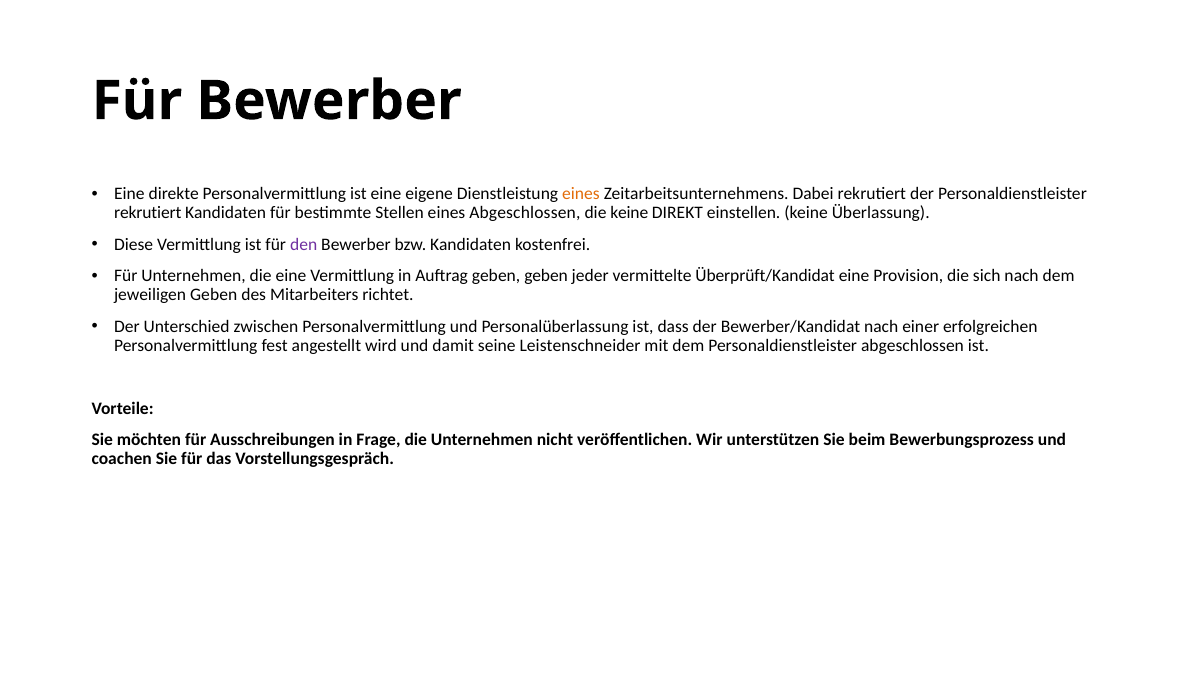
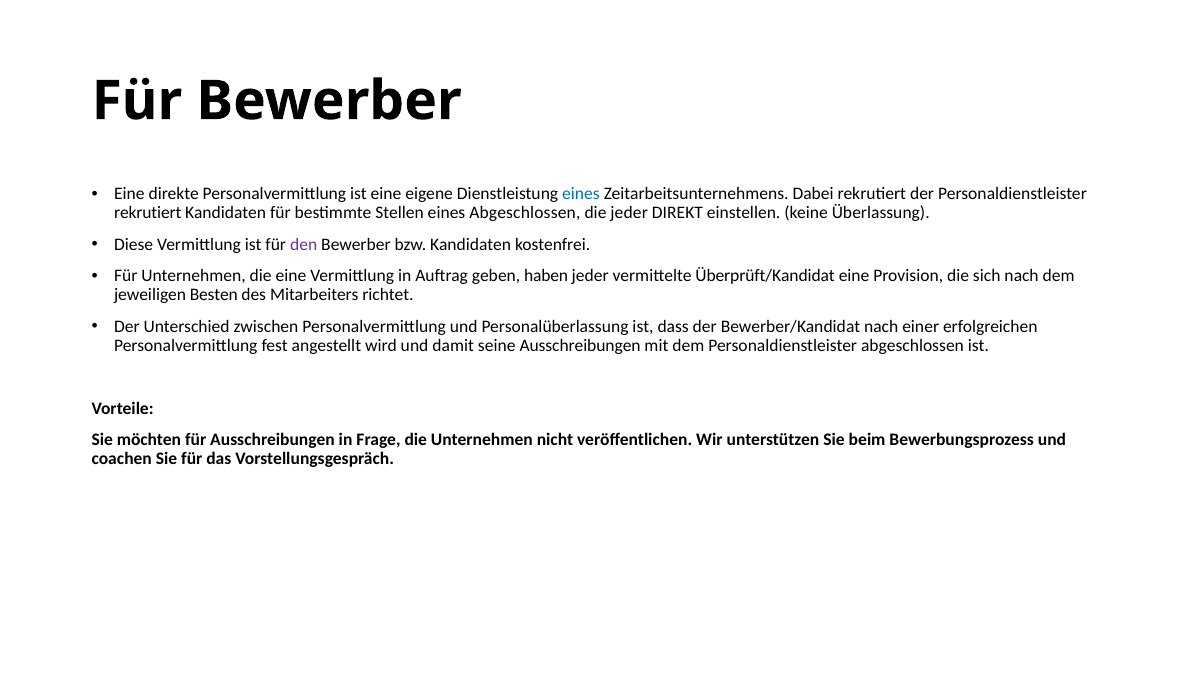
eines at (581, 194) colour: orange -> blue
die keine: keine -> jeder
geben geben: geben -> haben
jeweiligen Geben: Geben -> Besten
seine Leistenschneider: Leistenschneider -> Ausschreibungen
